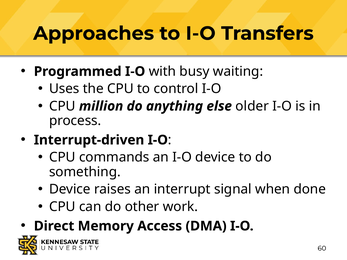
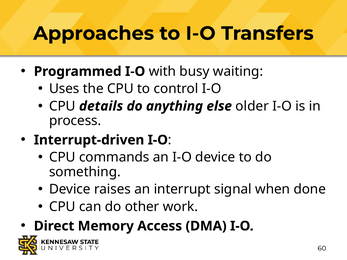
million: million -> details
